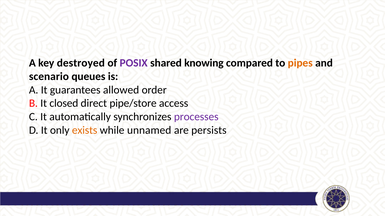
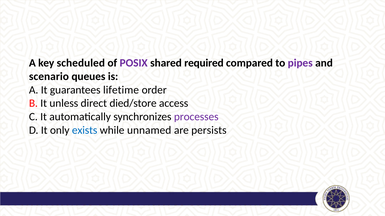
destroyed: destroyed -> scheduled
knowing: knowing -> required
pipes colour: orange -> purple
allowed: allowed -> lifetime
closed: closed -> unless
pipe/store: pipe/store -> died/store
exists colour: orange -> blue
